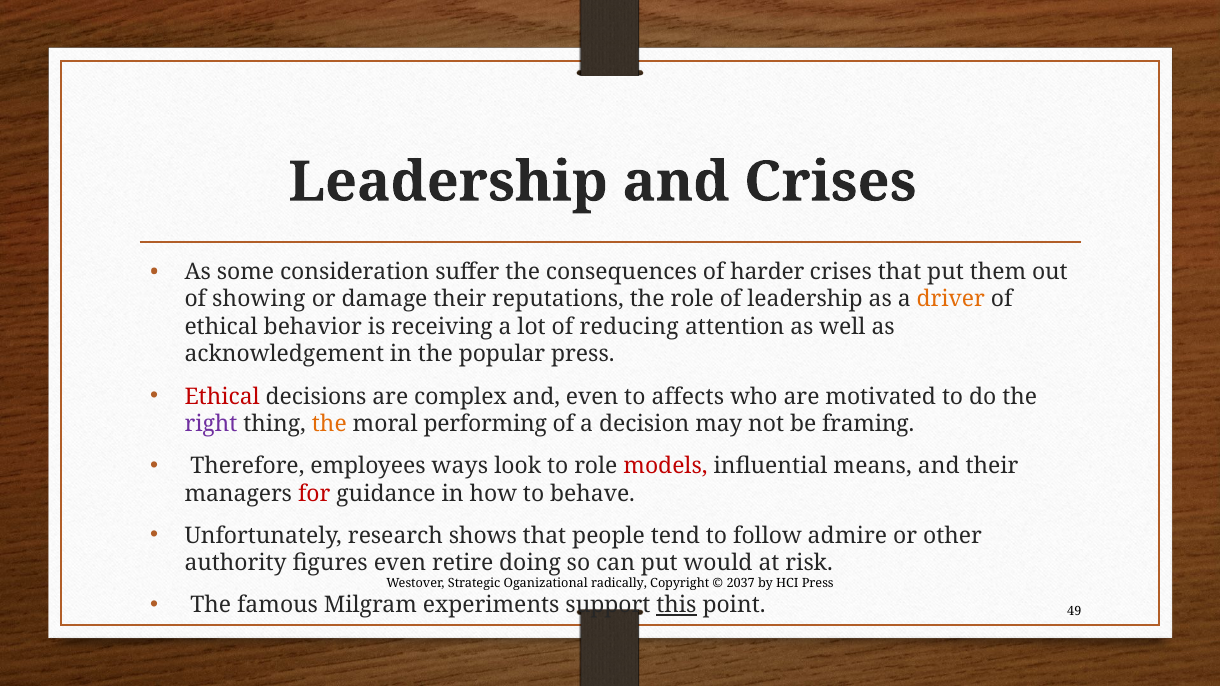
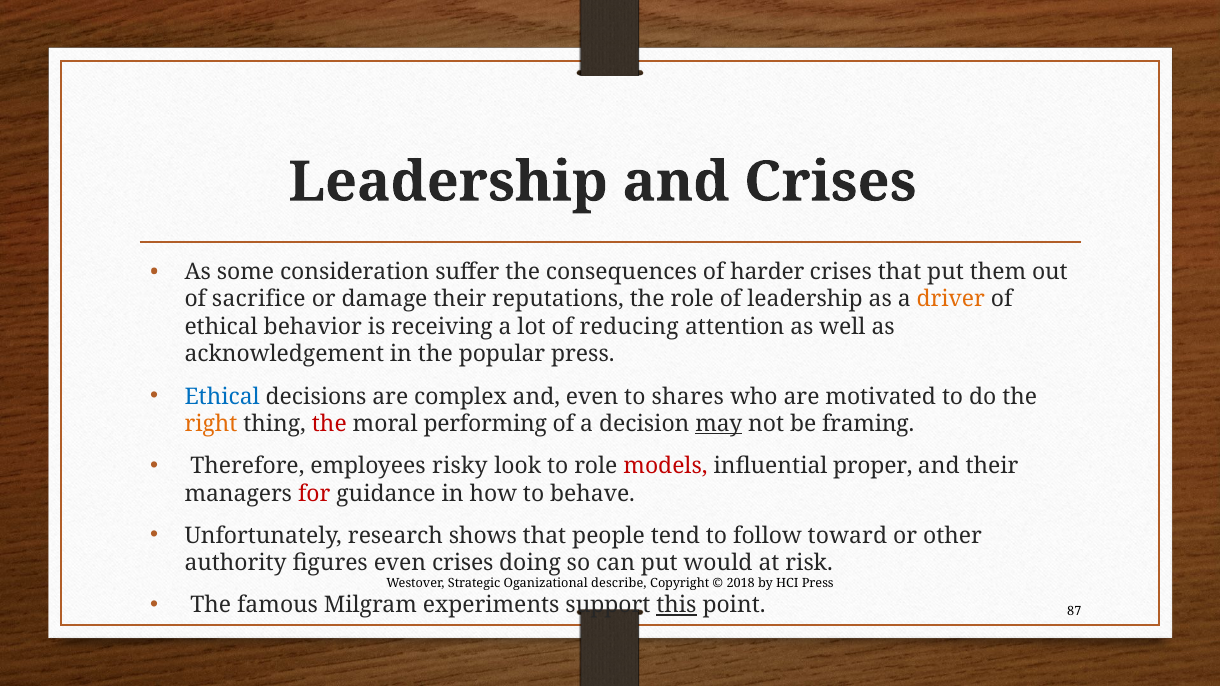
showing: showing -> sacrifice
Ethical at (222, 397) colour: red -> blue
affects: affects -> shares
right colour: purple -> orange
the at (329, 424) colour: orange -> red
may underline: none -> present
ways: ways -> risky
means: means -> proper
admire: admire -> toward
even retire: retire -> crises
radically: radically -> describe
2037: 2037 -> 2018
49: 49 -> 87
